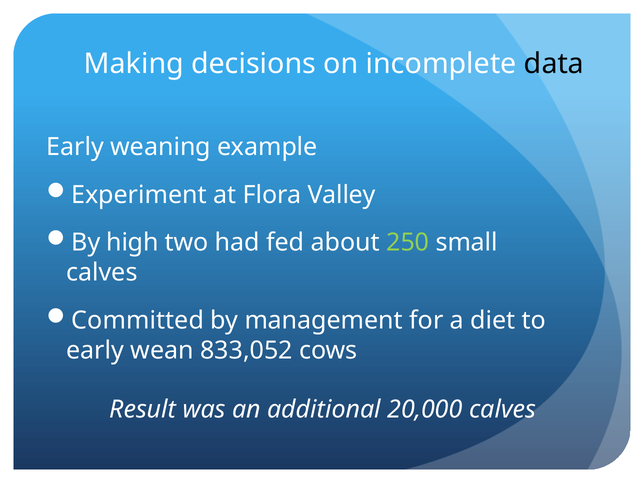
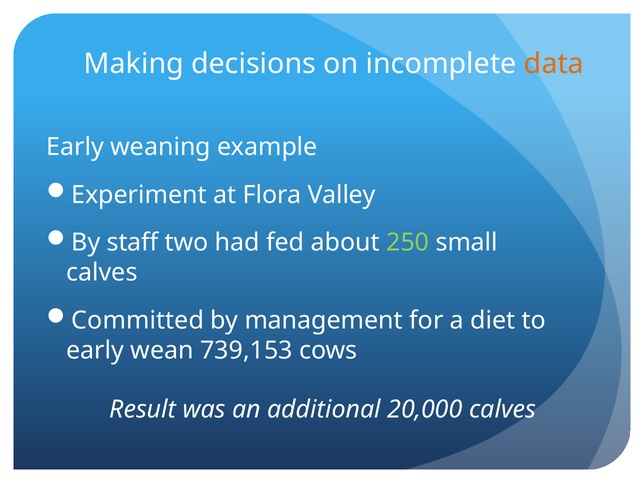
data colour: black -> orange
high: high -> staff
833,052: 833,052 -> 739,153
